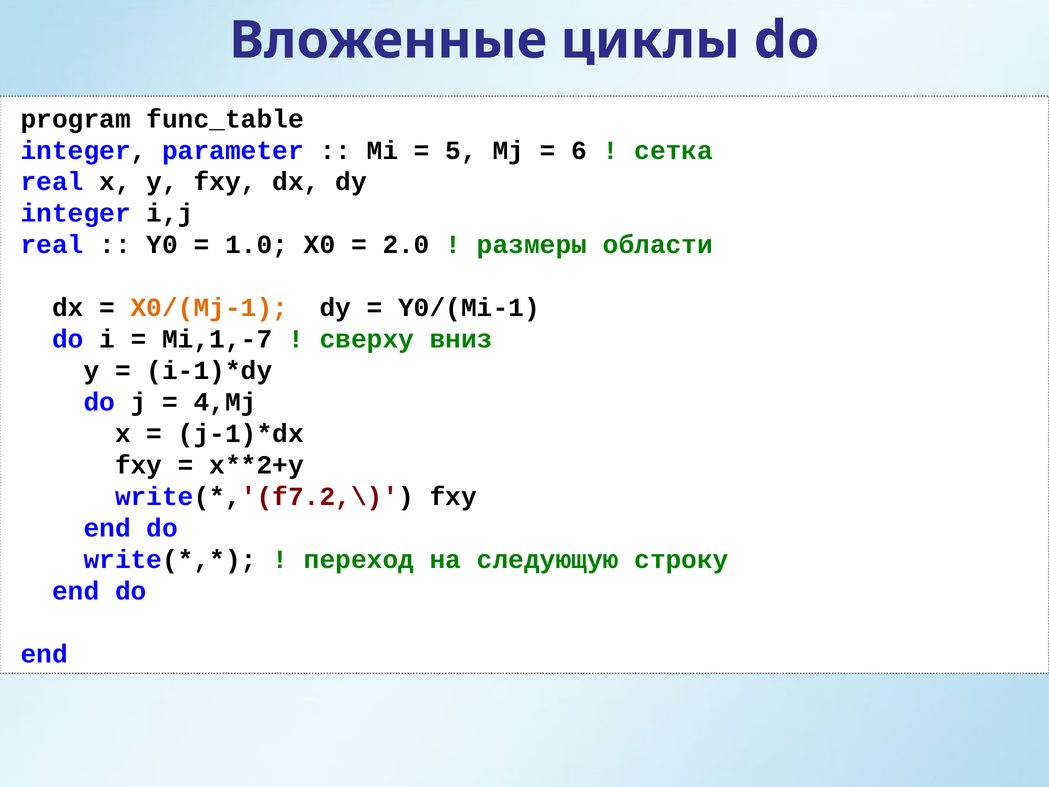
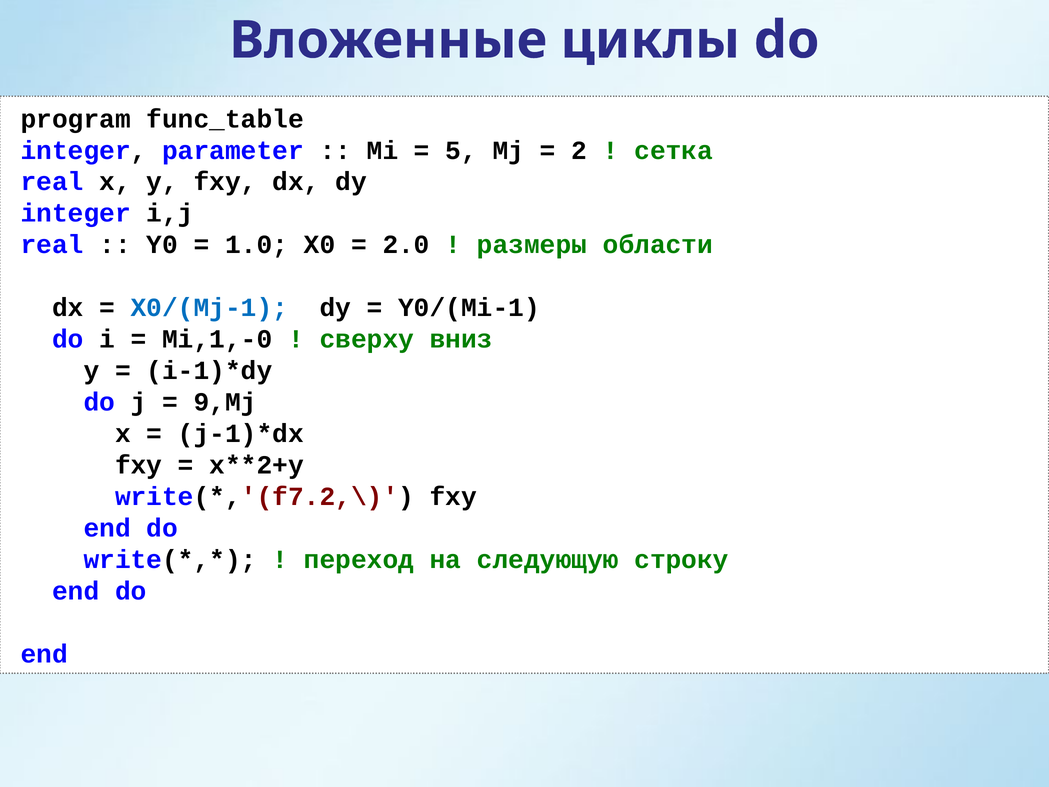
6: 6 -> 2
X0/(Mj-1 colour: orange -> blue
Mi,1,-7: Mi,1,-7 -> Mi,1,-0
4,Mj: 4,Mj -> 9,Mj
